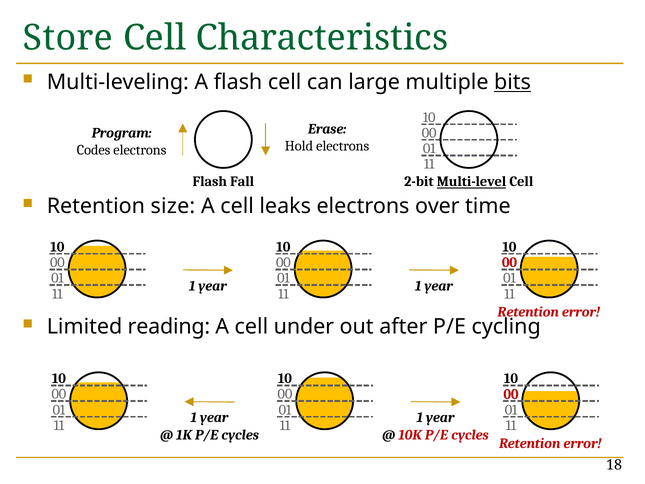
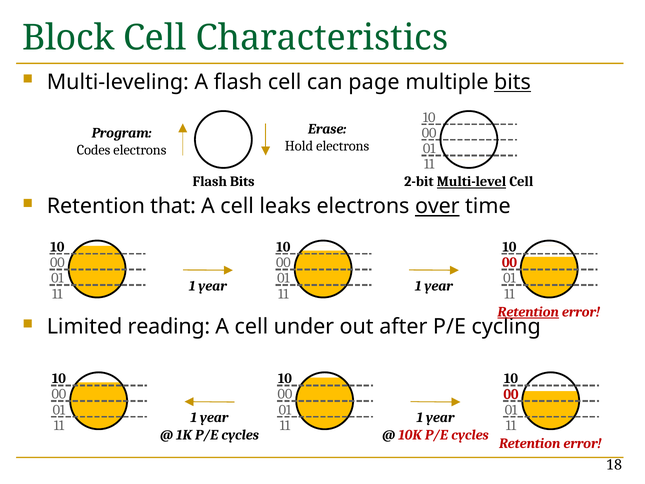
Store: Store -> Block
large: large -> page
Flash Fall: Fall -> Bits
size: size -> that
over underline: none -> present
Retention at (528, 312) underline: none -> present
